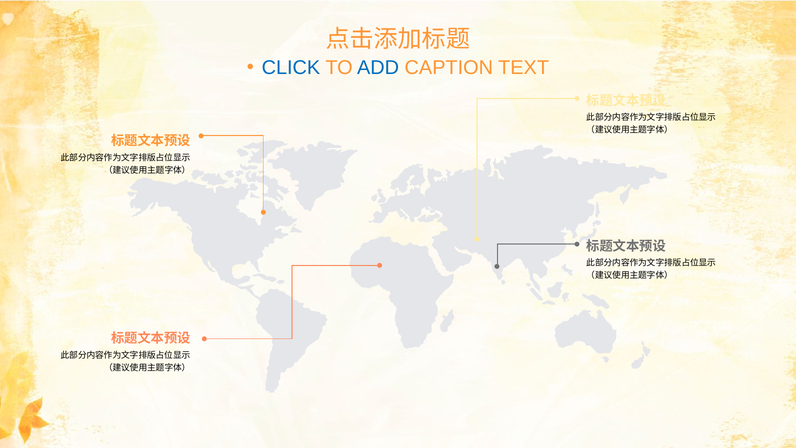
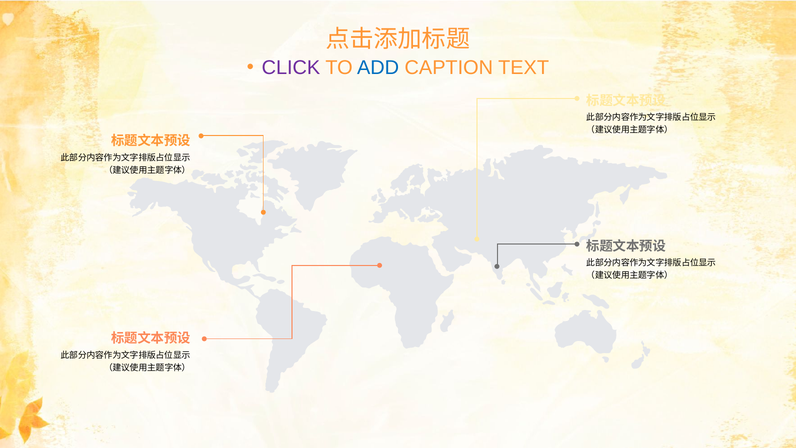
CLICK colour: blue -> purple
